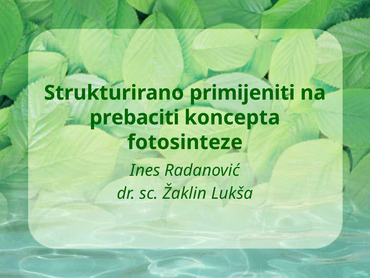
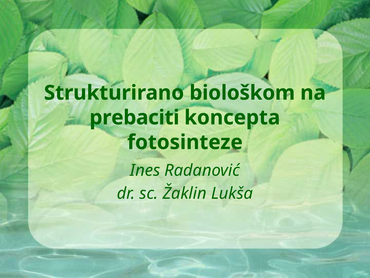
primijeniti: primijeniti -> biološkom
